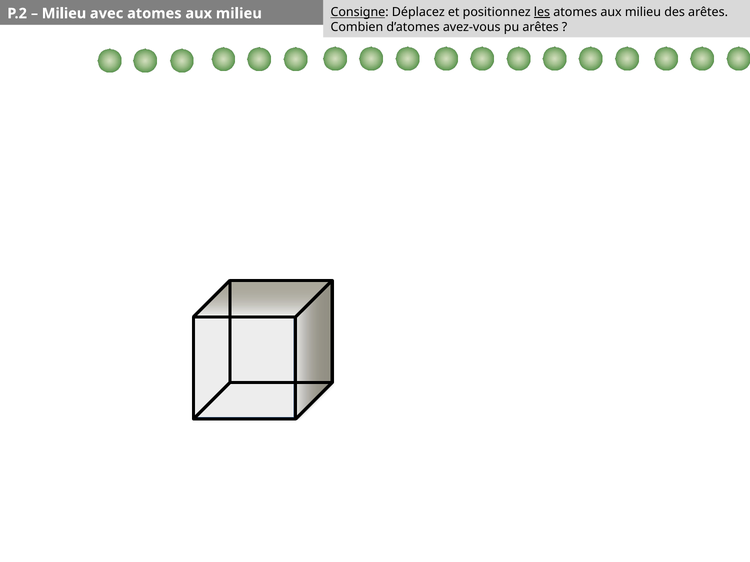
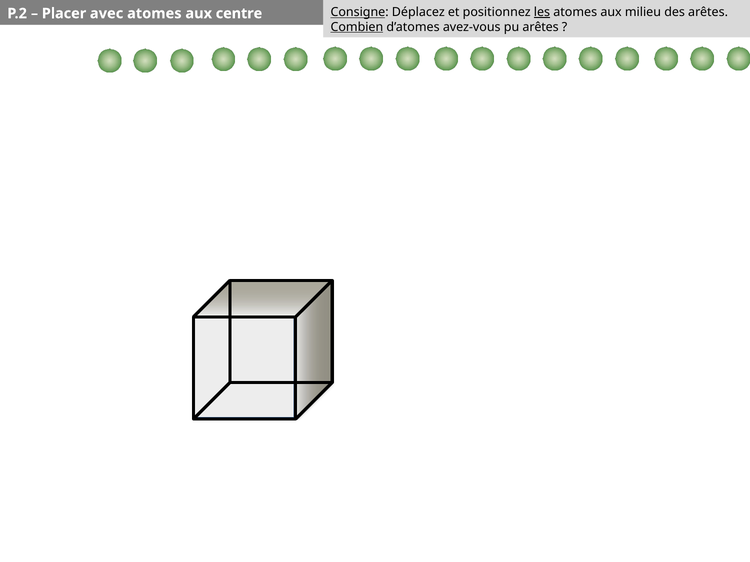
Milieu at (64, 13): Milieu -> Placer
avec atomes aux milieu: milieu -> centre
Combien underline: none -> present
